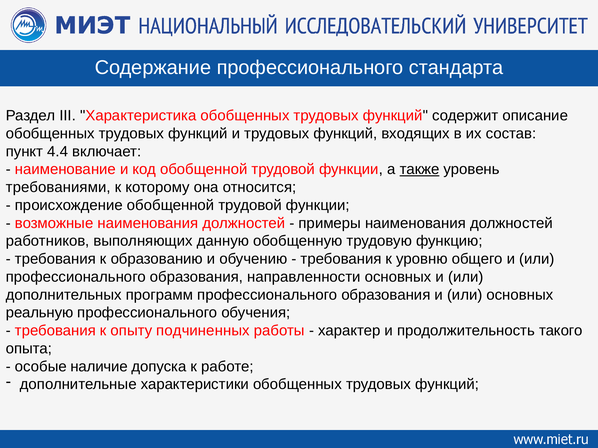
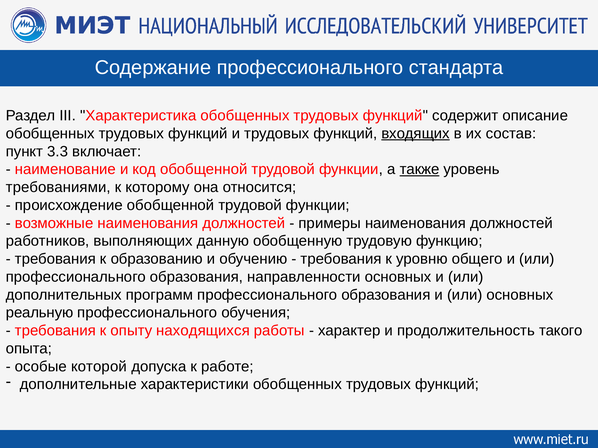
входящих underline: none -> present
4.4: 4.4 -> 3.3
подчиненных: подчиненных -> находящихся
наличие: наличие -> которой
